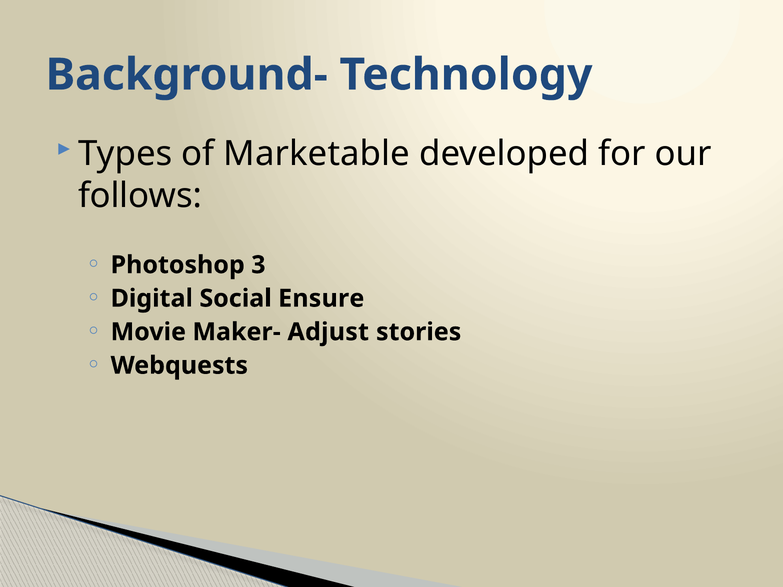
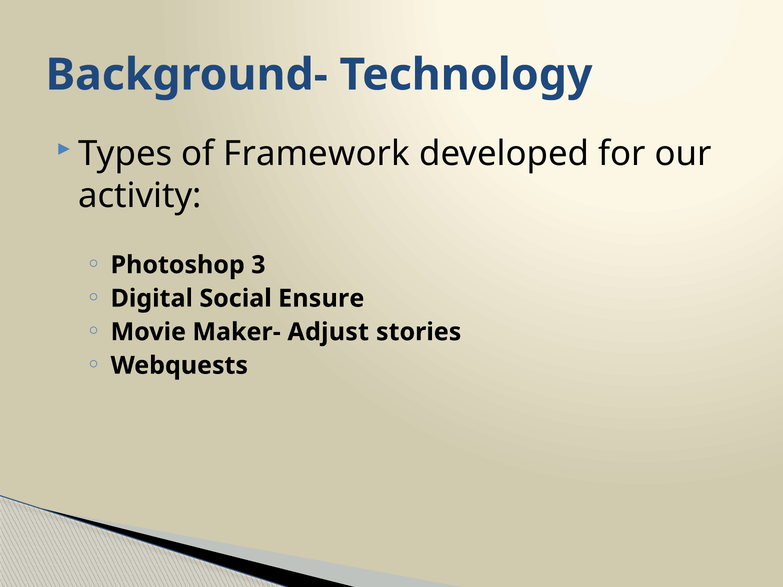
Marketable: Marketable -> Framework
follows: follows -> activity
